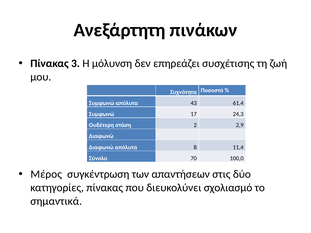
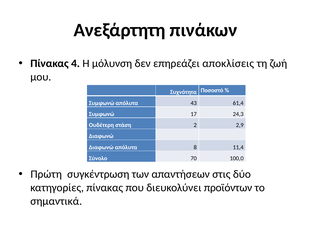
3: 3 -> 4
συσχέτισης: συσχέτισης -> αποκλίσεις
Μέρος: Μέρος -> Πρώτη
σχολιασμό: σχολιασμό -> προϊόντων
